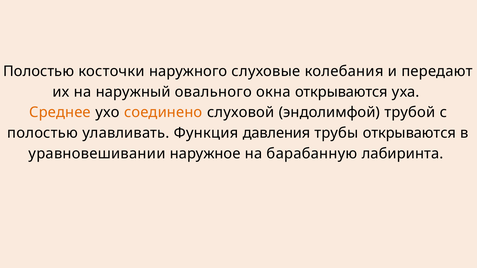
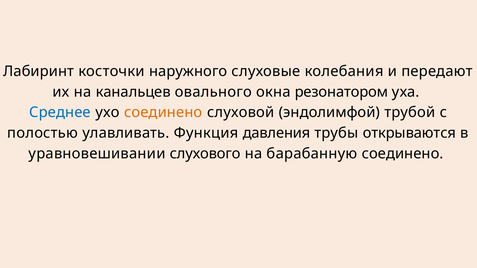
Полостью at (39, 71): Полостью -> Лабиринт
наружный: наружный -> канальцев
окна открываются: открываются -> резонатором
Среднее colour: orange -> blue
наружное: наружное -> слухового
барабанную лабиринта: лабиринта -> соединено
